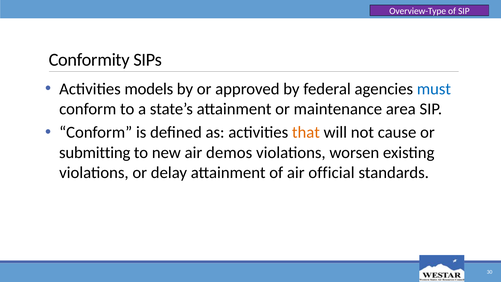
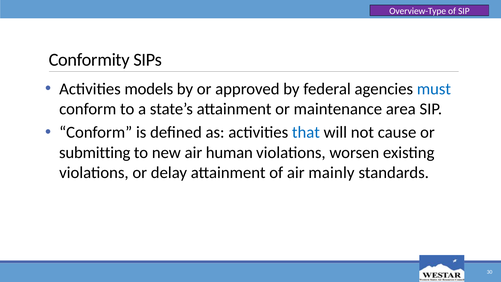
that colour: orange -> blue
demos: demos -> human
official: official -> mainly
